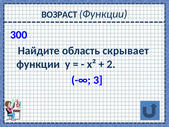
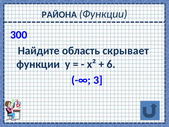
ВОЗРАСТ: ВОЗРАСТ -> РАЙОНА
2: 2 -> 6
